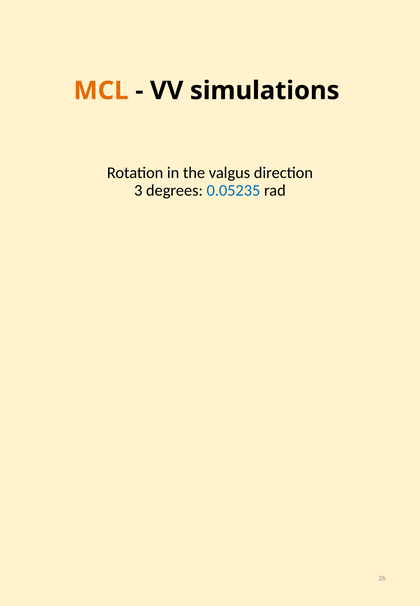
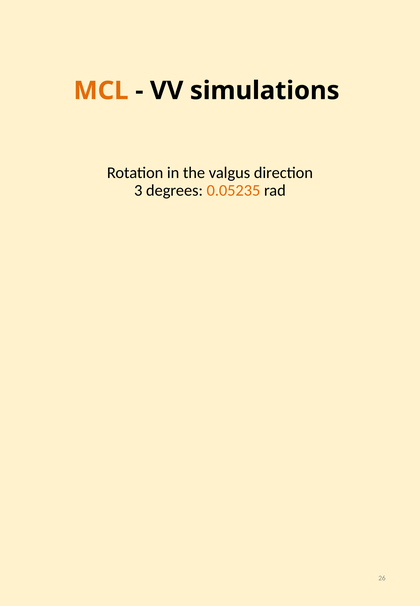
0.05235 colour: blue -> orange
